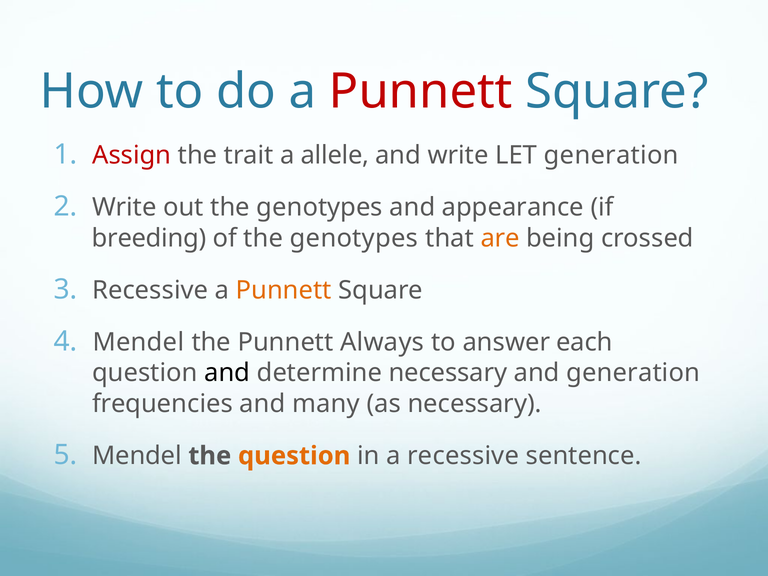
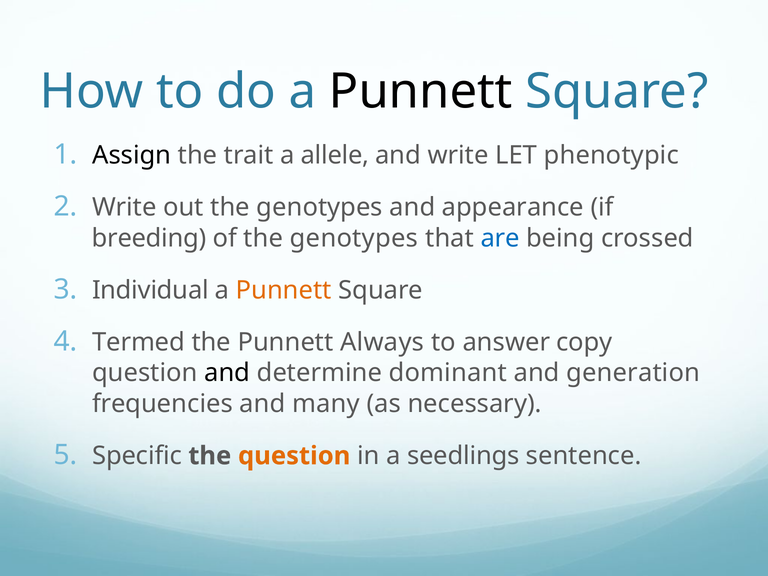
Punnett at (421, 91) colour: red -> black
Assign colour: red -> black
LET generation: generation -> phenotypic
are colour: orange -> blue
Recessive at (150, 290): Recessive -> Individual
Mendel at (138, 342): Mendel -> Termed
each: each -> copy
determine necessary: necessary -> dominant
Mendel at (137, 456): Mendel -> Specific
a recessive: recessive -> seedlings
